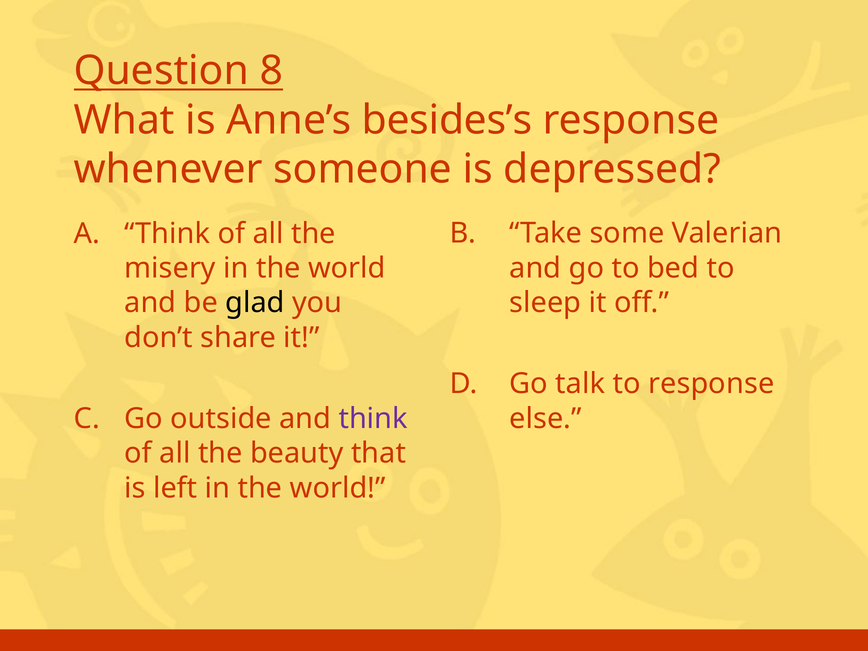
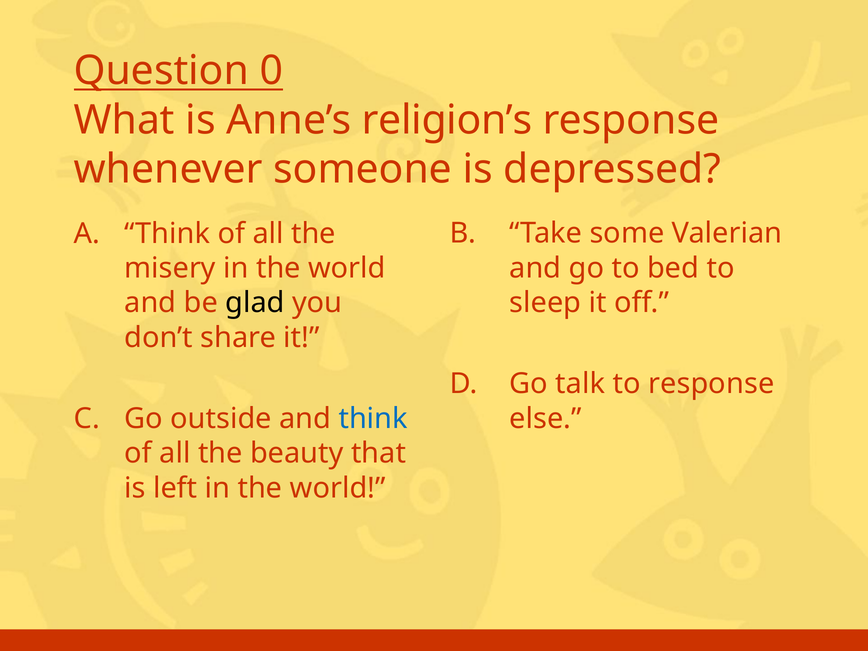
8: 8 -> 0
besides’s: besides’s -> religion’s
think at (373, 419) colour: purple -> blue
